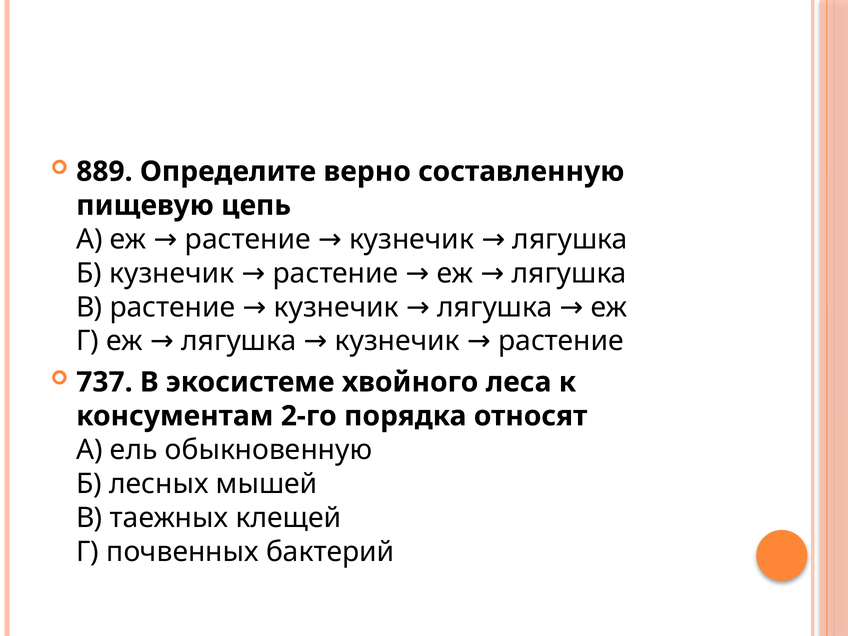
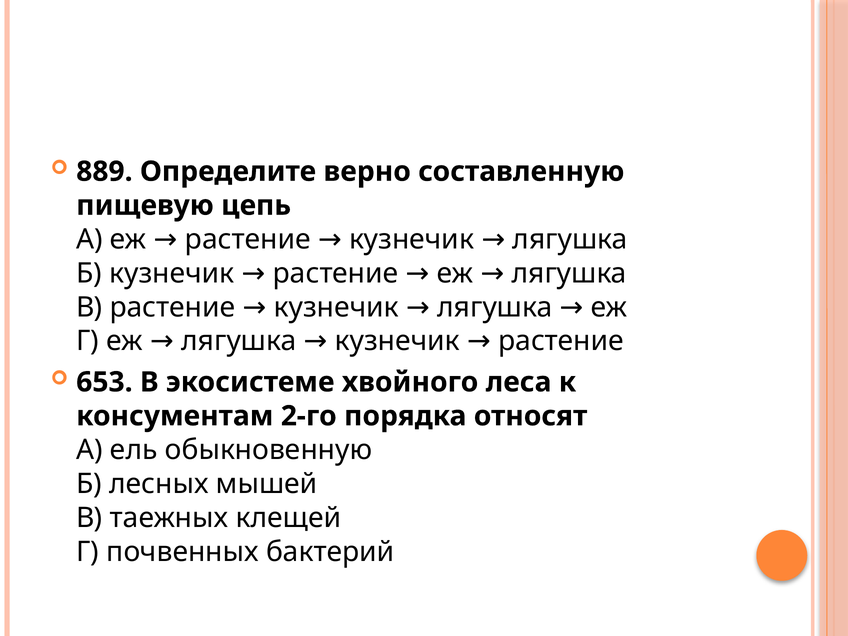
737: 737 -> 653
